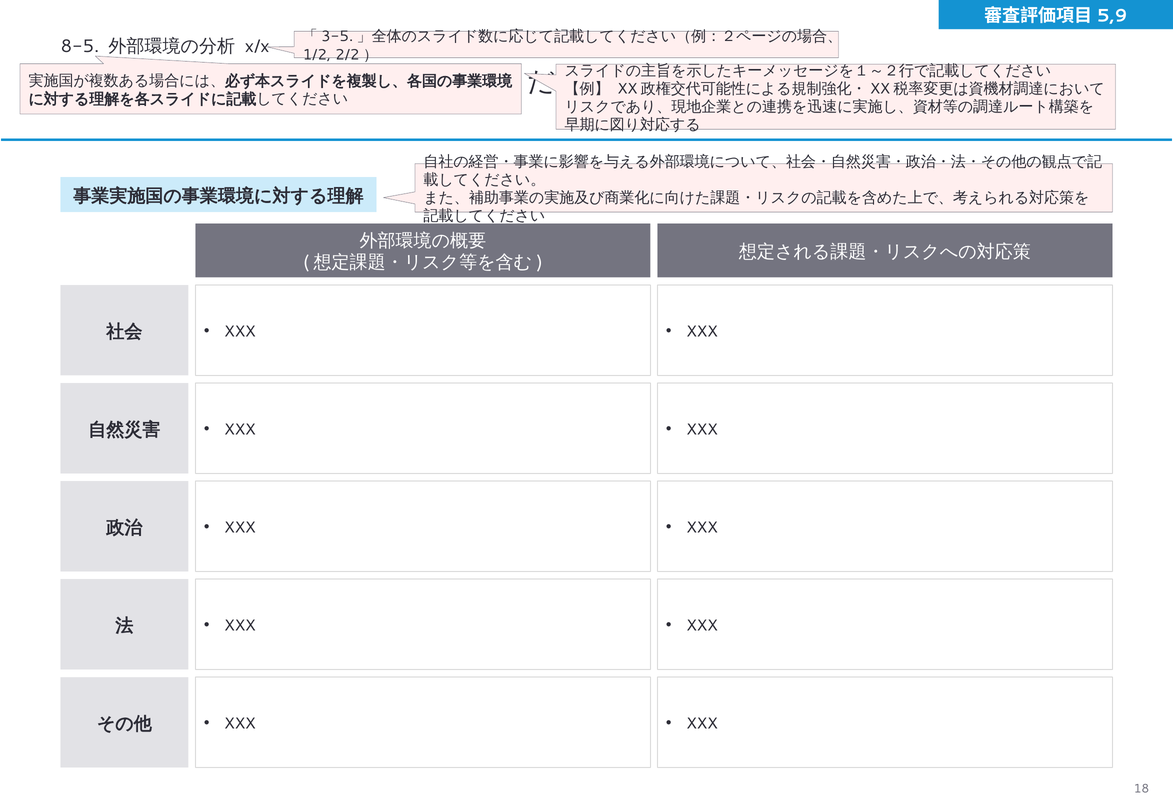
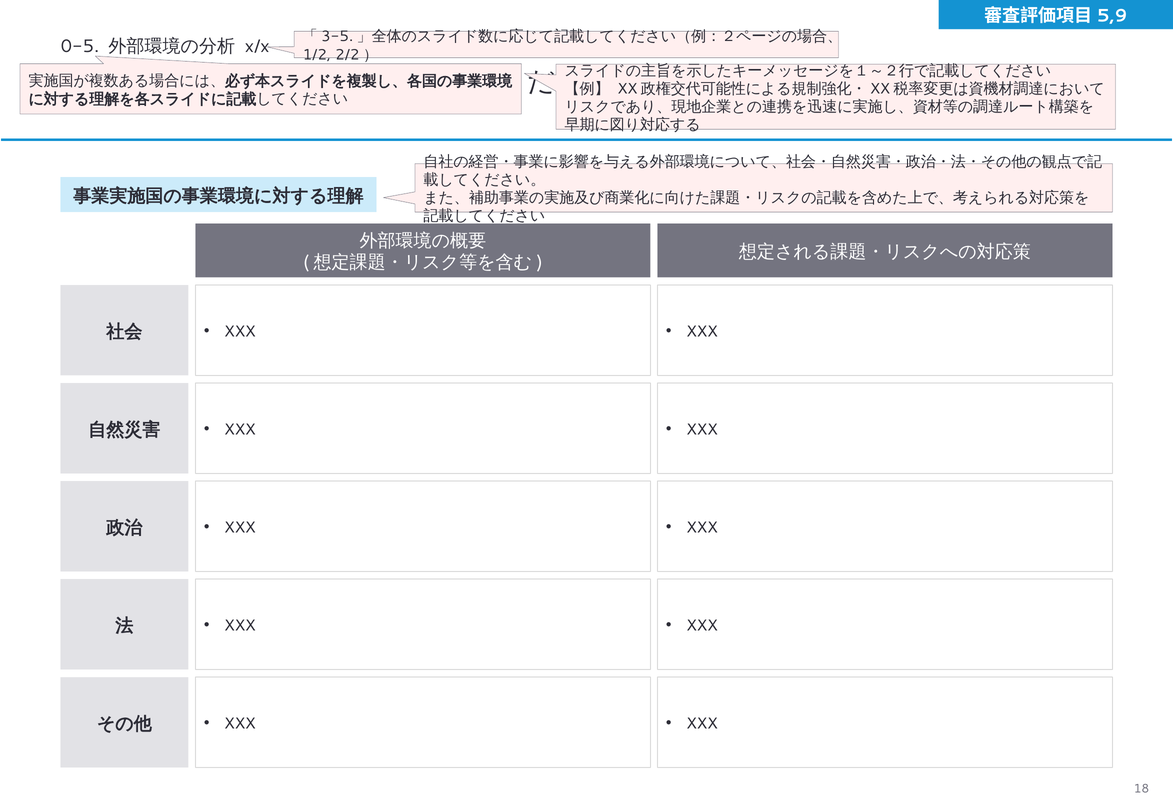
8-5: 8-5 -> 0-5
